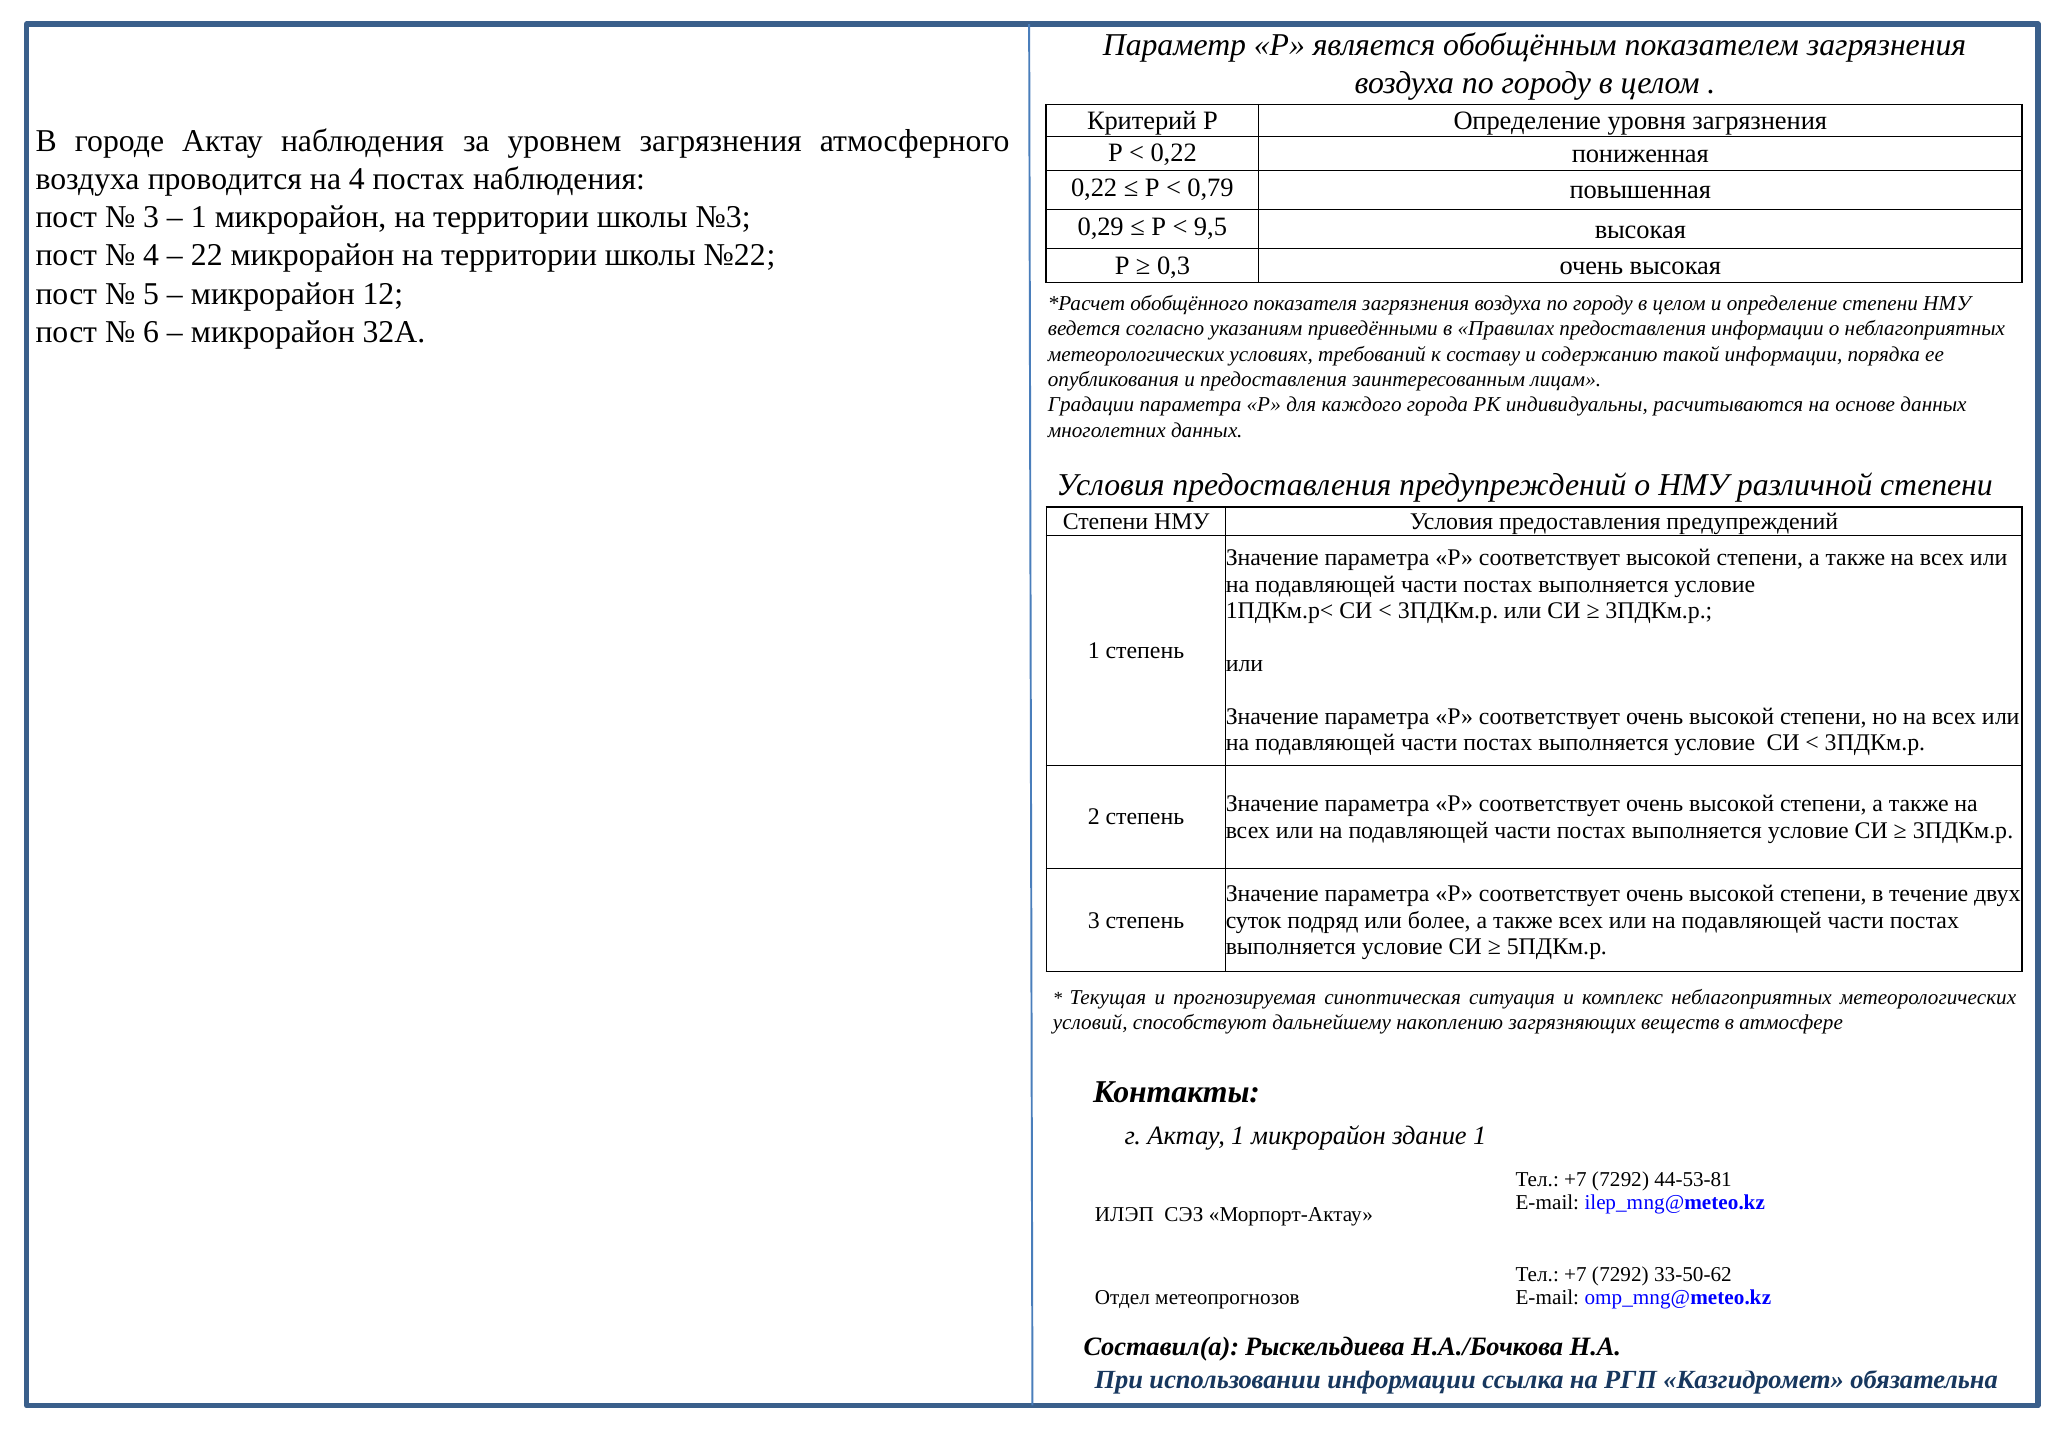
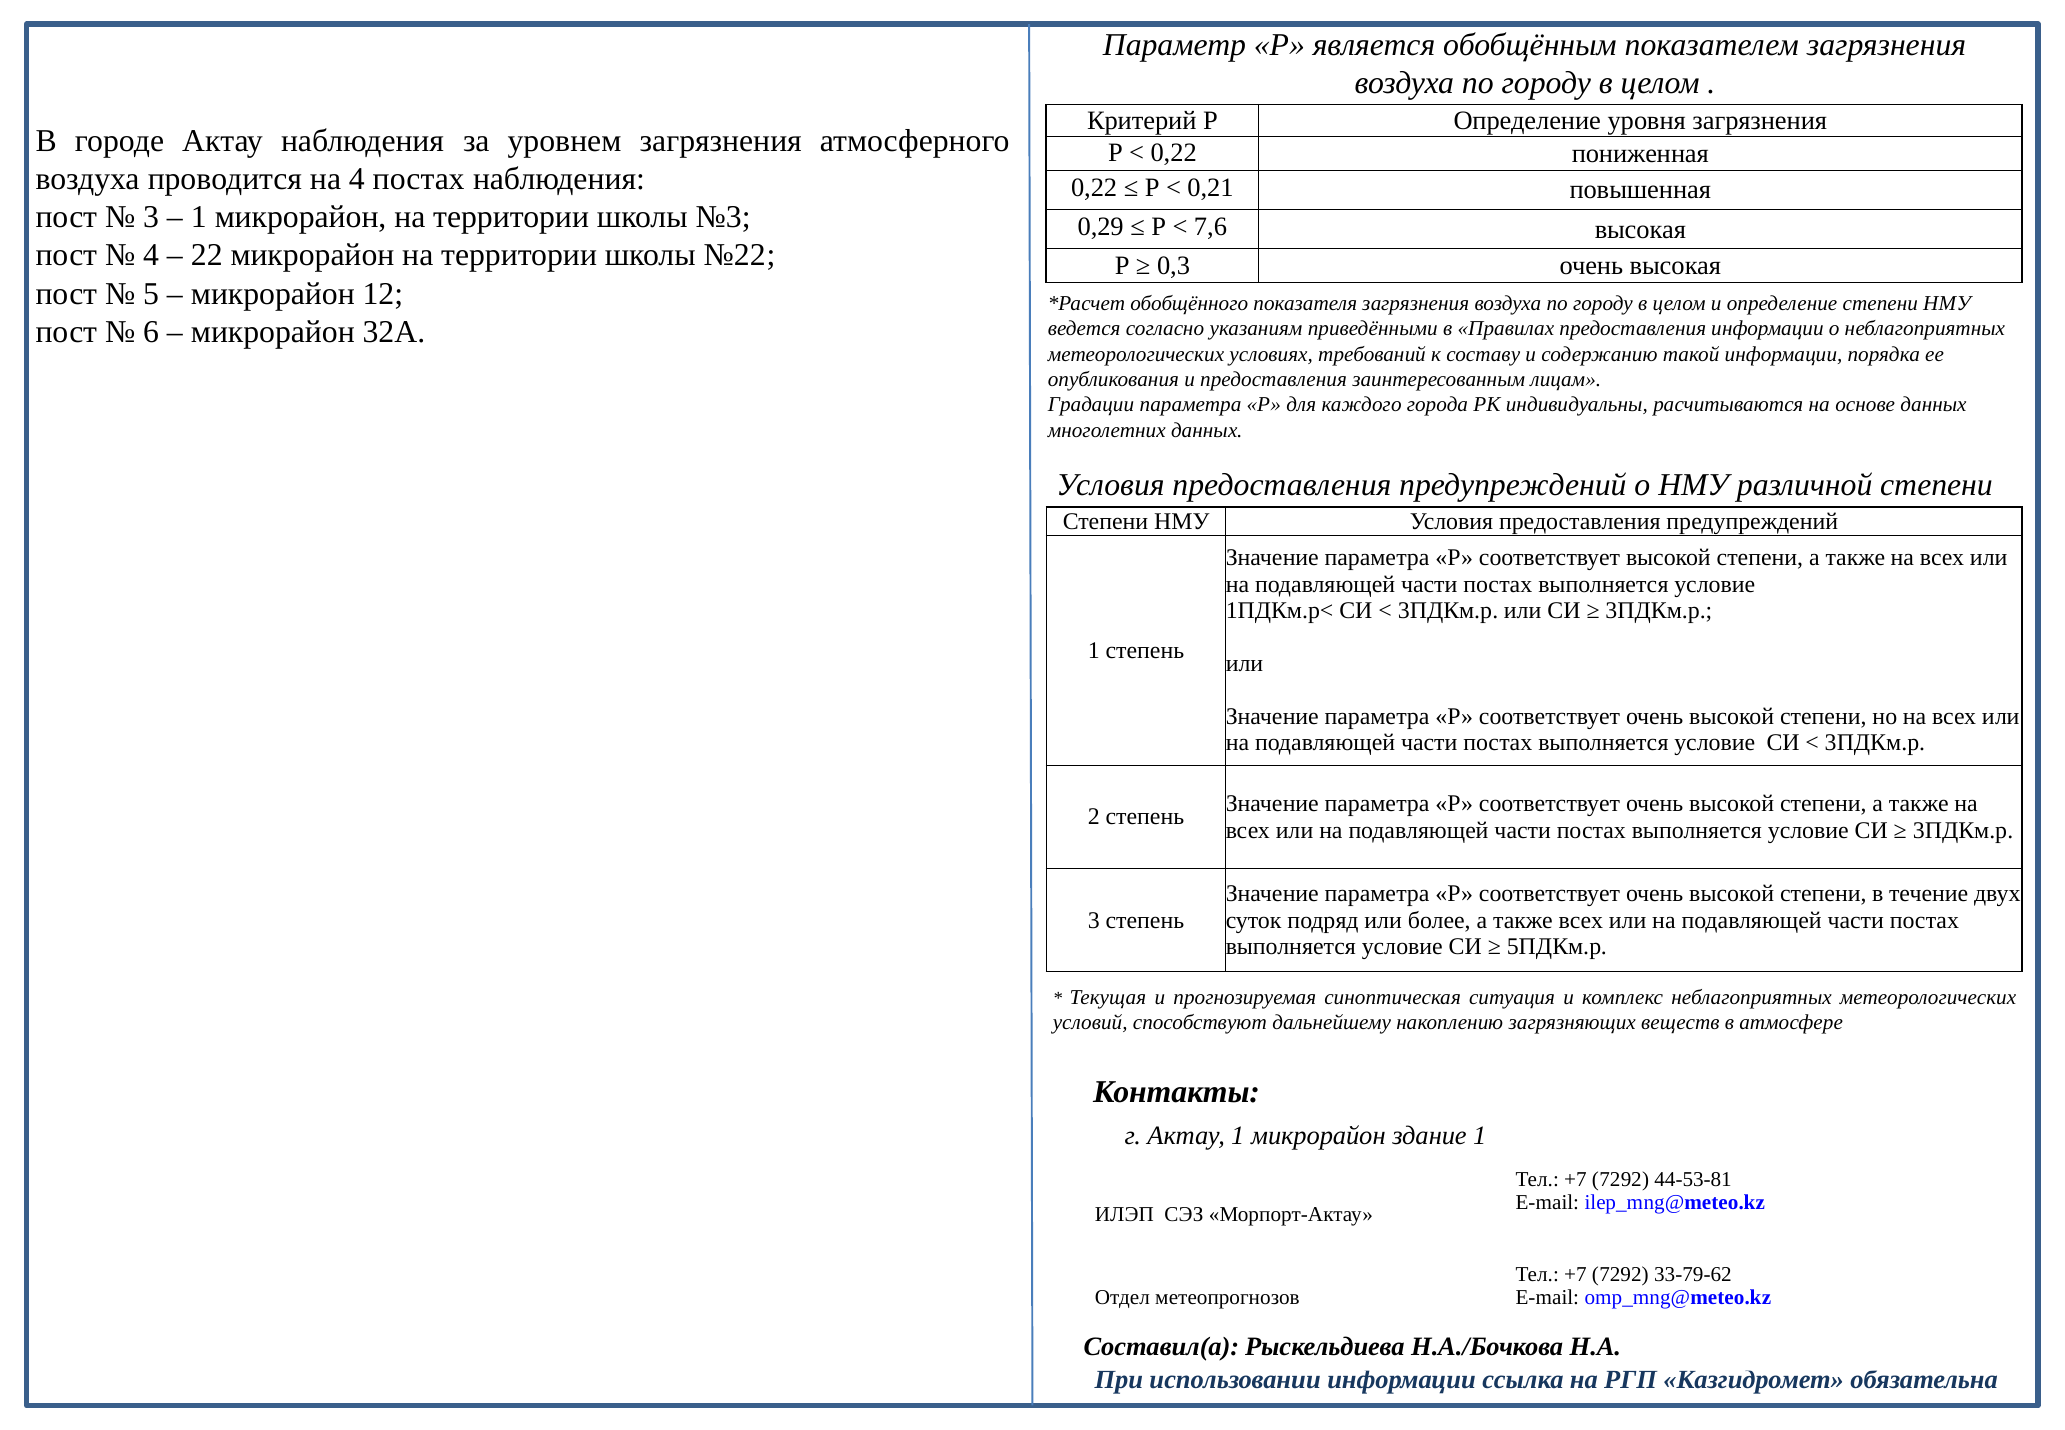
0,79: 0,79 -> 0,21
9,5: 9,5 -> 7,6
33-50-62: 33-50-62 -> 33-79-62
